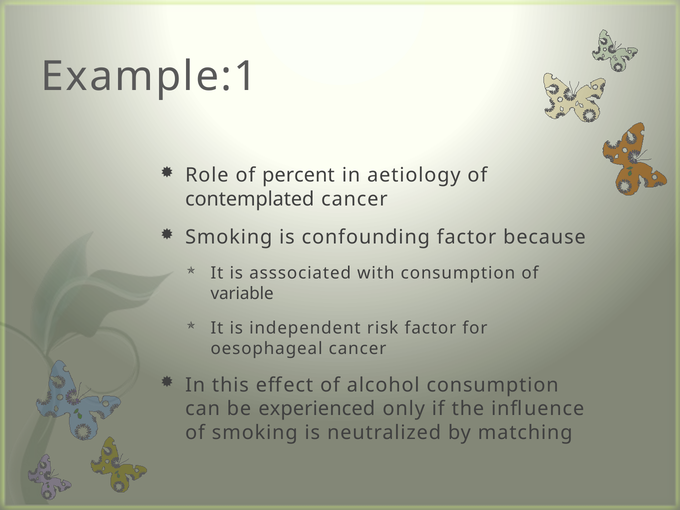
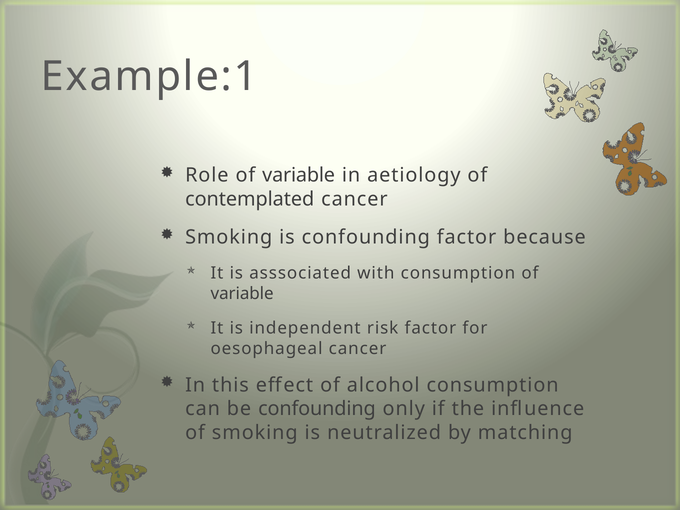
Role of percent: percent -> variable
be experienced: experienced -> confounding
